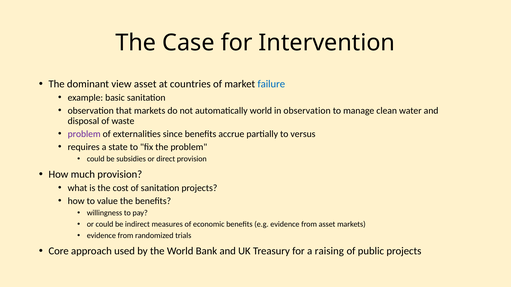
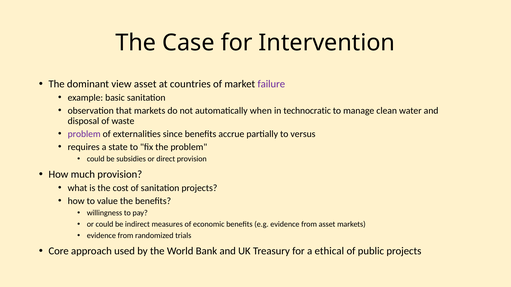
failure colour: blue -> purple
automatically world: world -> when
in observation: observation -> technocratic
raising: raising -> ethical
